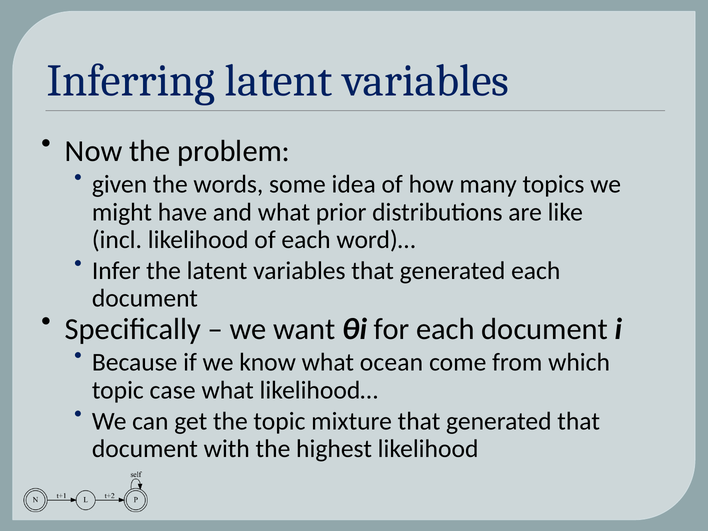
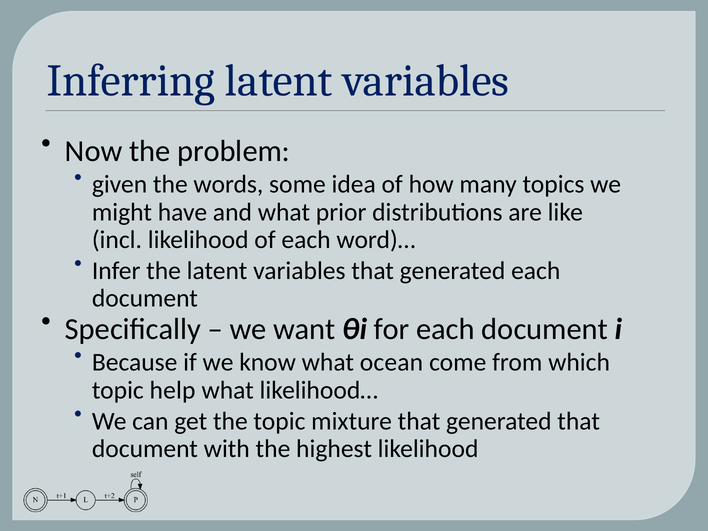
case: case -> help
